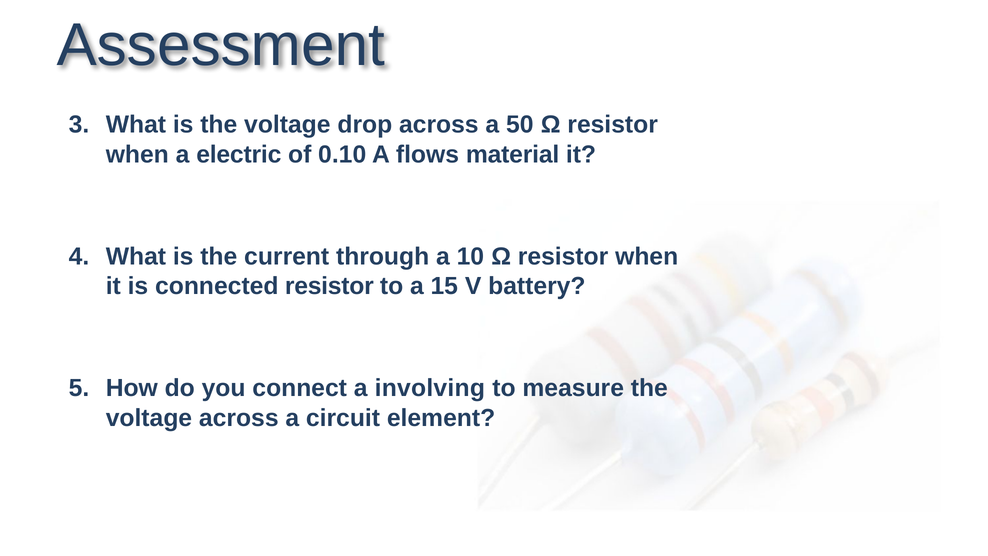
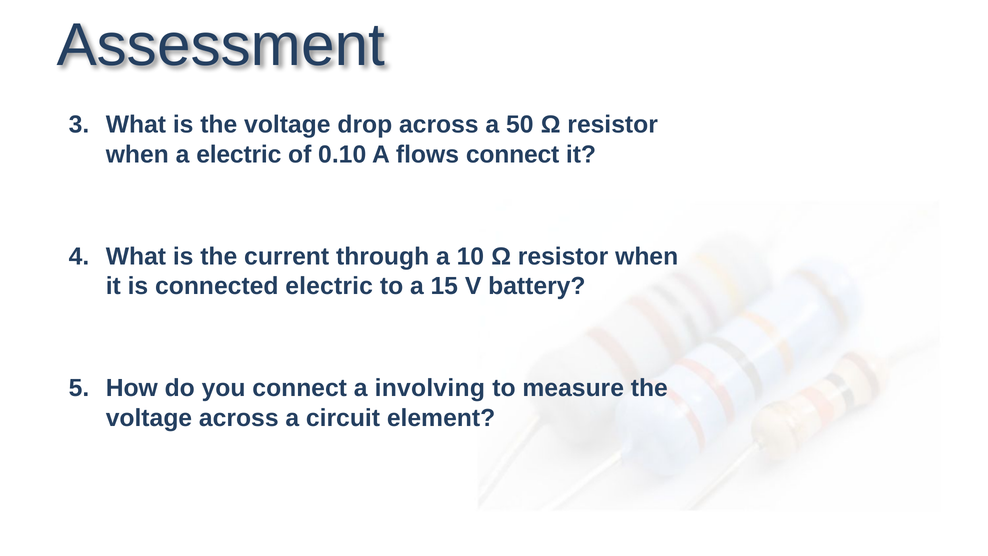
flows material: material -> connect
connected resistor: resistor -> electric
